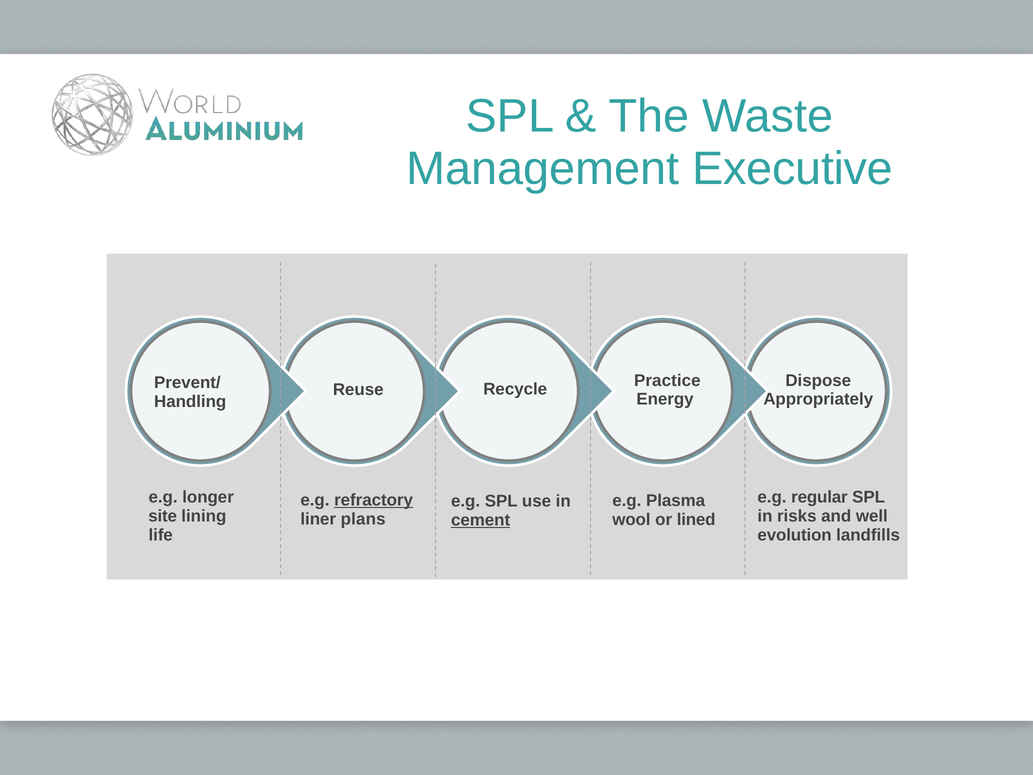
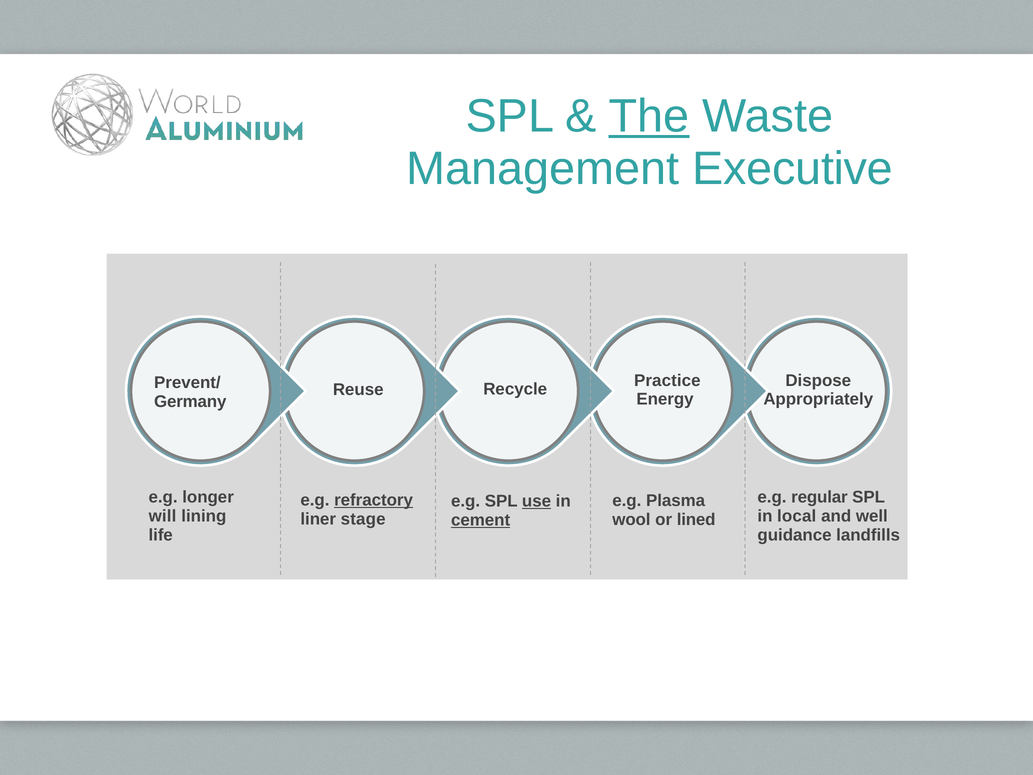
The underline: none -> present
Handling: Handling -> Germany
use underline: none -> present
site: site -> will
risks: risks -> local
plans: plans -> stage
evolution: evolution -> guidance
